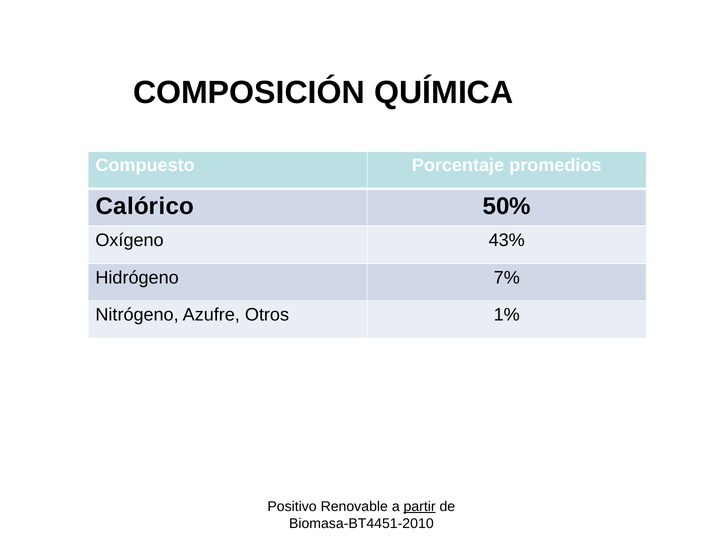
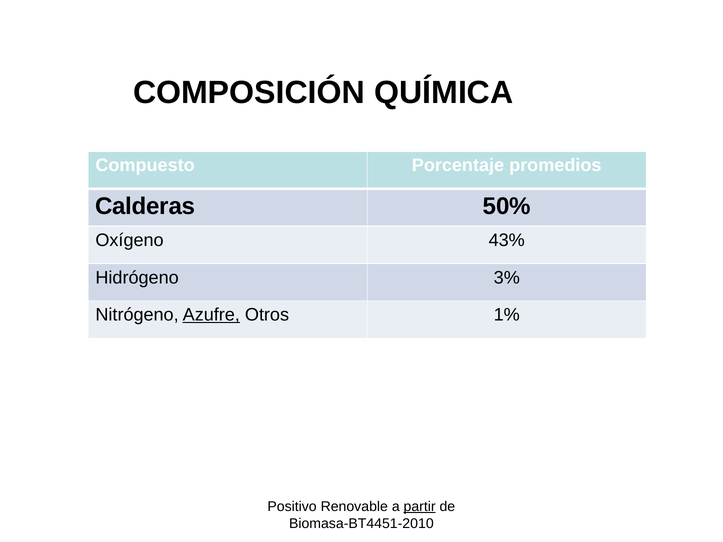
Calórico: Calórico -> Calderas
7%: 7% -> 3%
Azufre underline: none -> present
